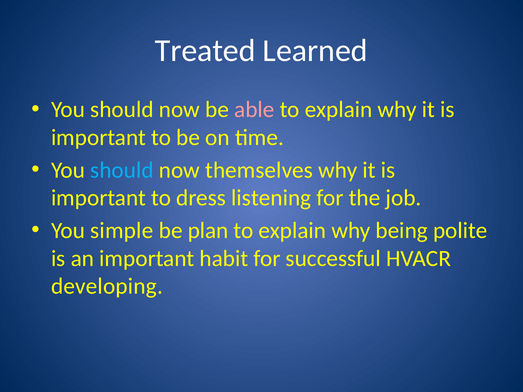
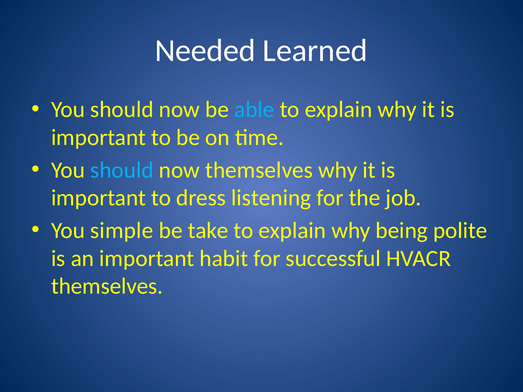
Treated: Treated -> Needed
able colour: pink -> light blue
plan: plan -> take
developing at (107, 286): developing -> themselves
